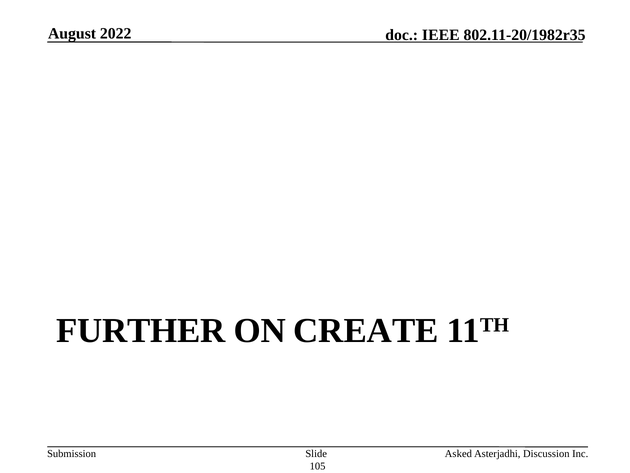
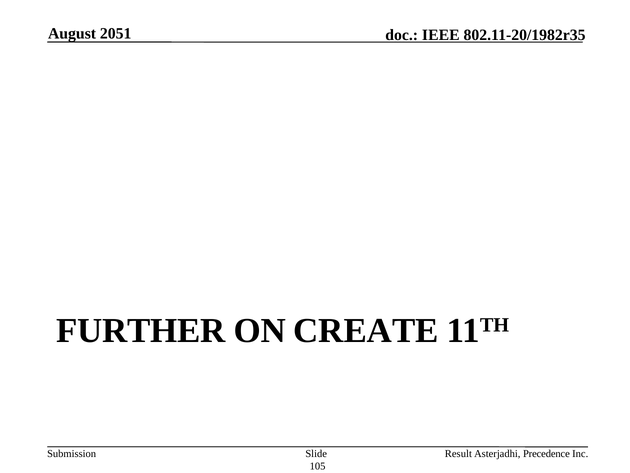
2022: 2022 -> 2051
Asked: Asked -> Result
Discussion: Discussion -> Precedence
